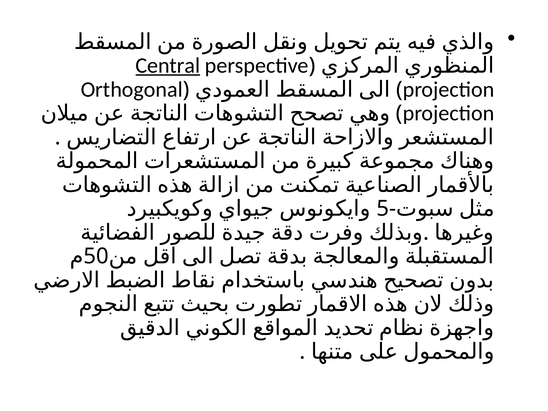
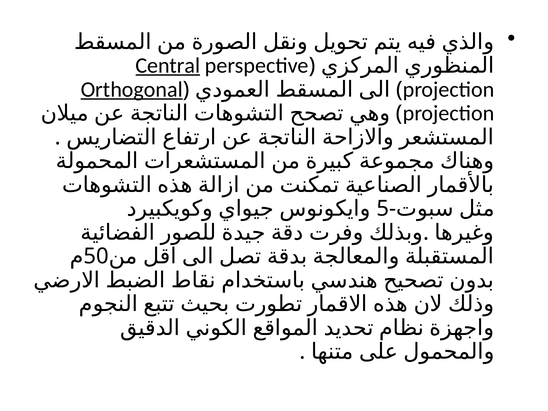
Orthogonal underline: none -> present
